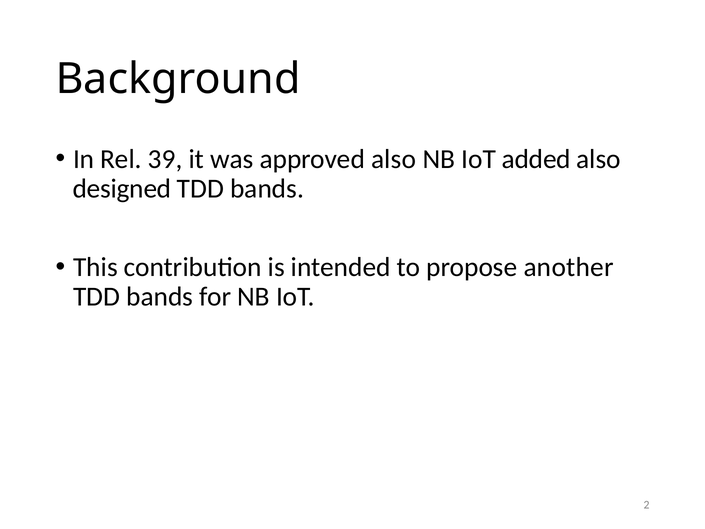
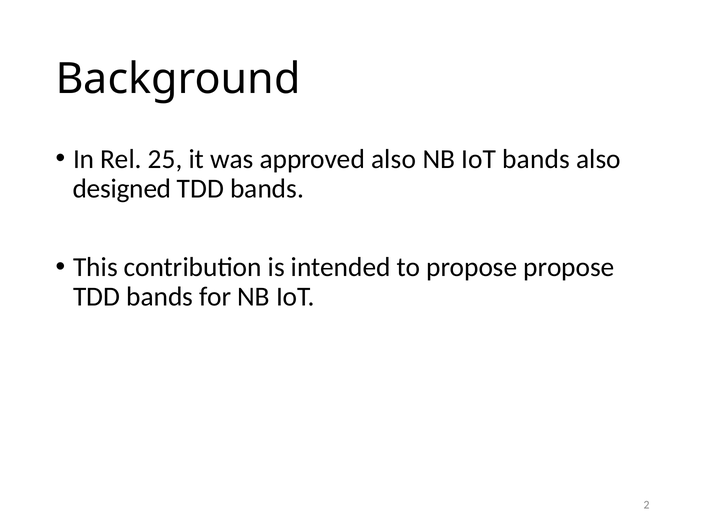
39: 39 -> 25
IoT added: added -> bands
propose another: another -> propose
